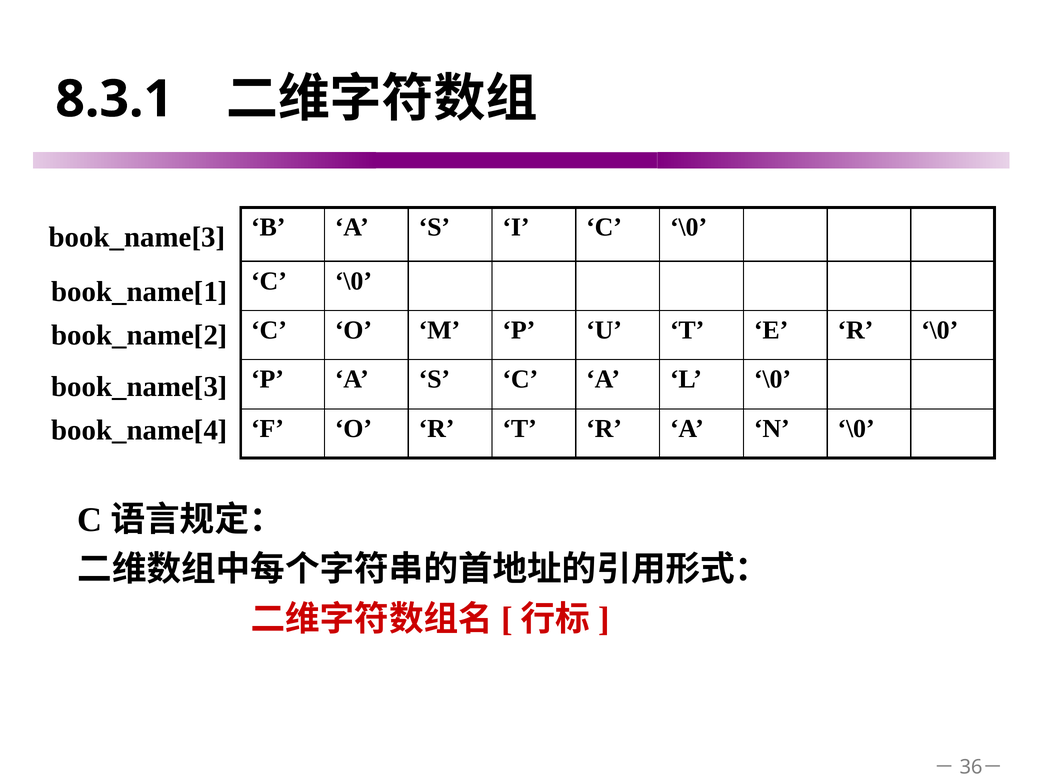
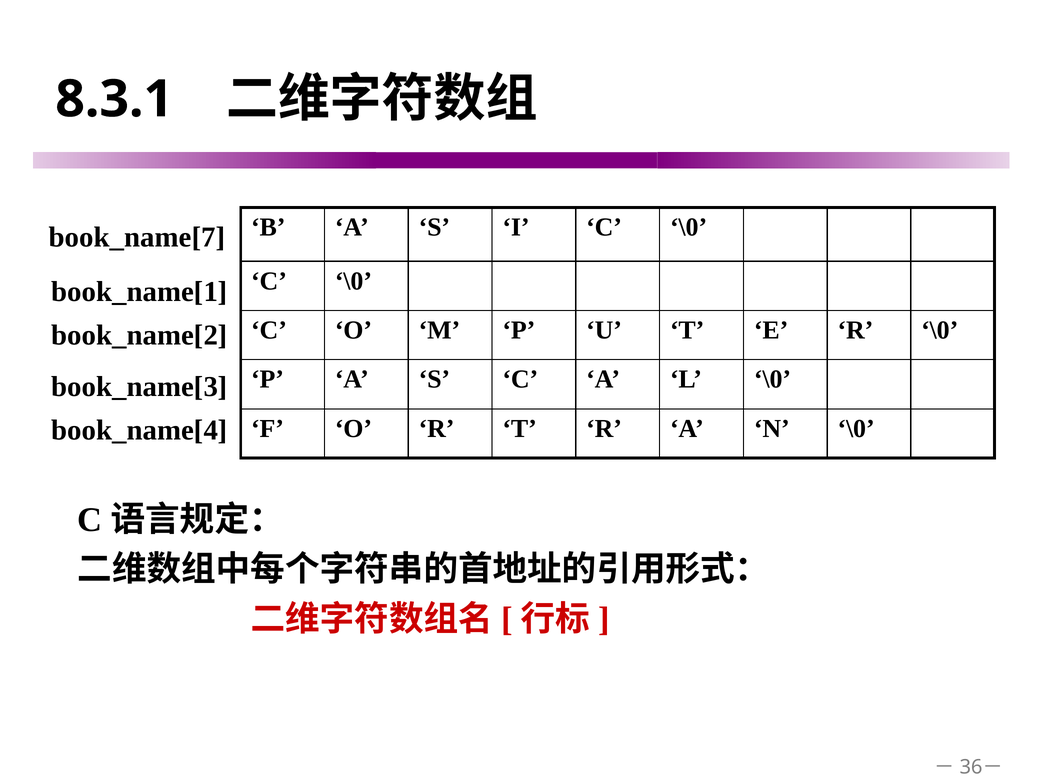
book_name[3 at (137, 238): book_name[3 -> book_name[7
